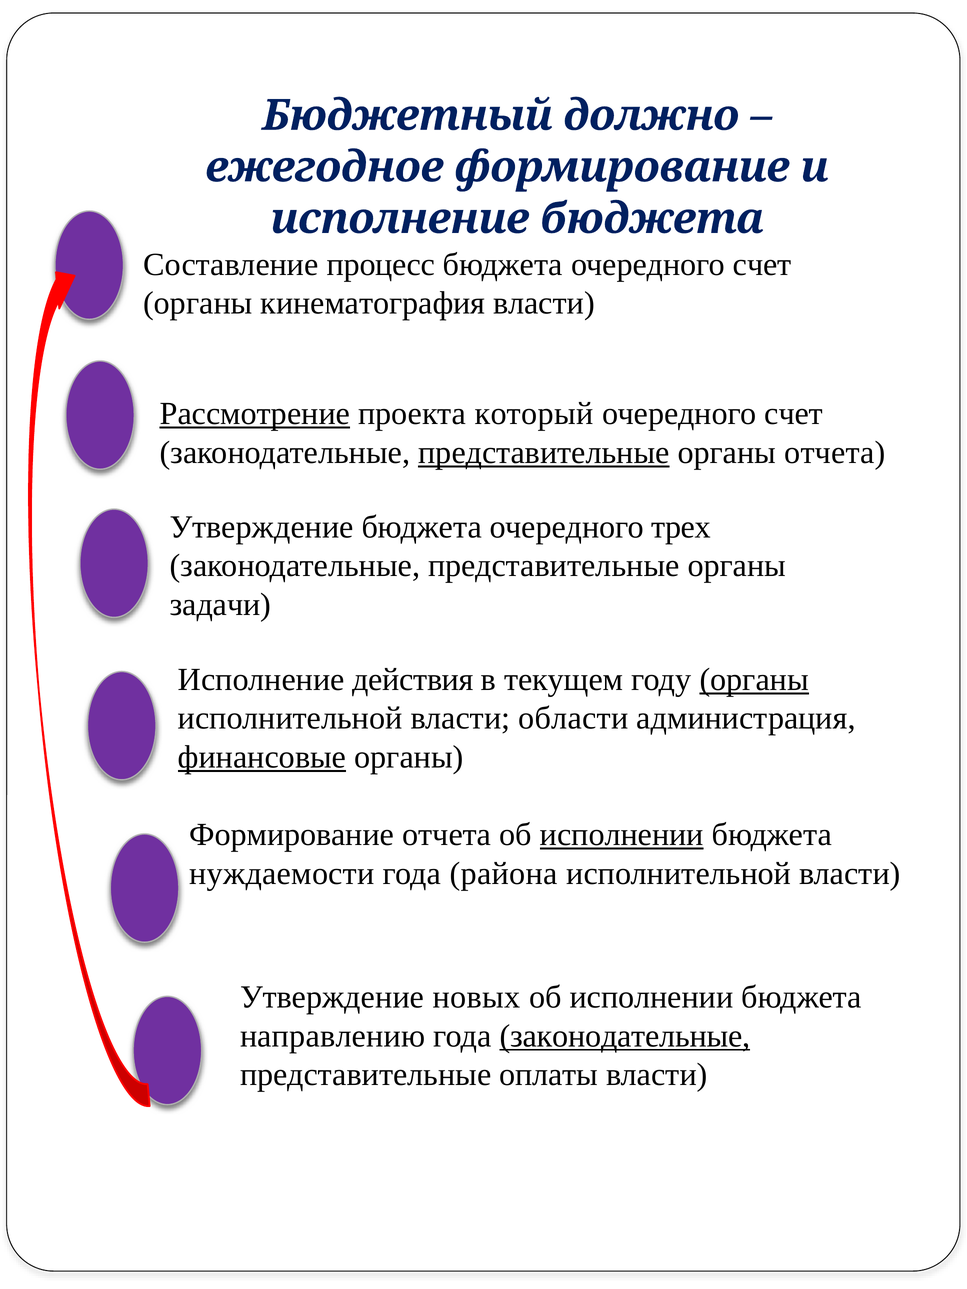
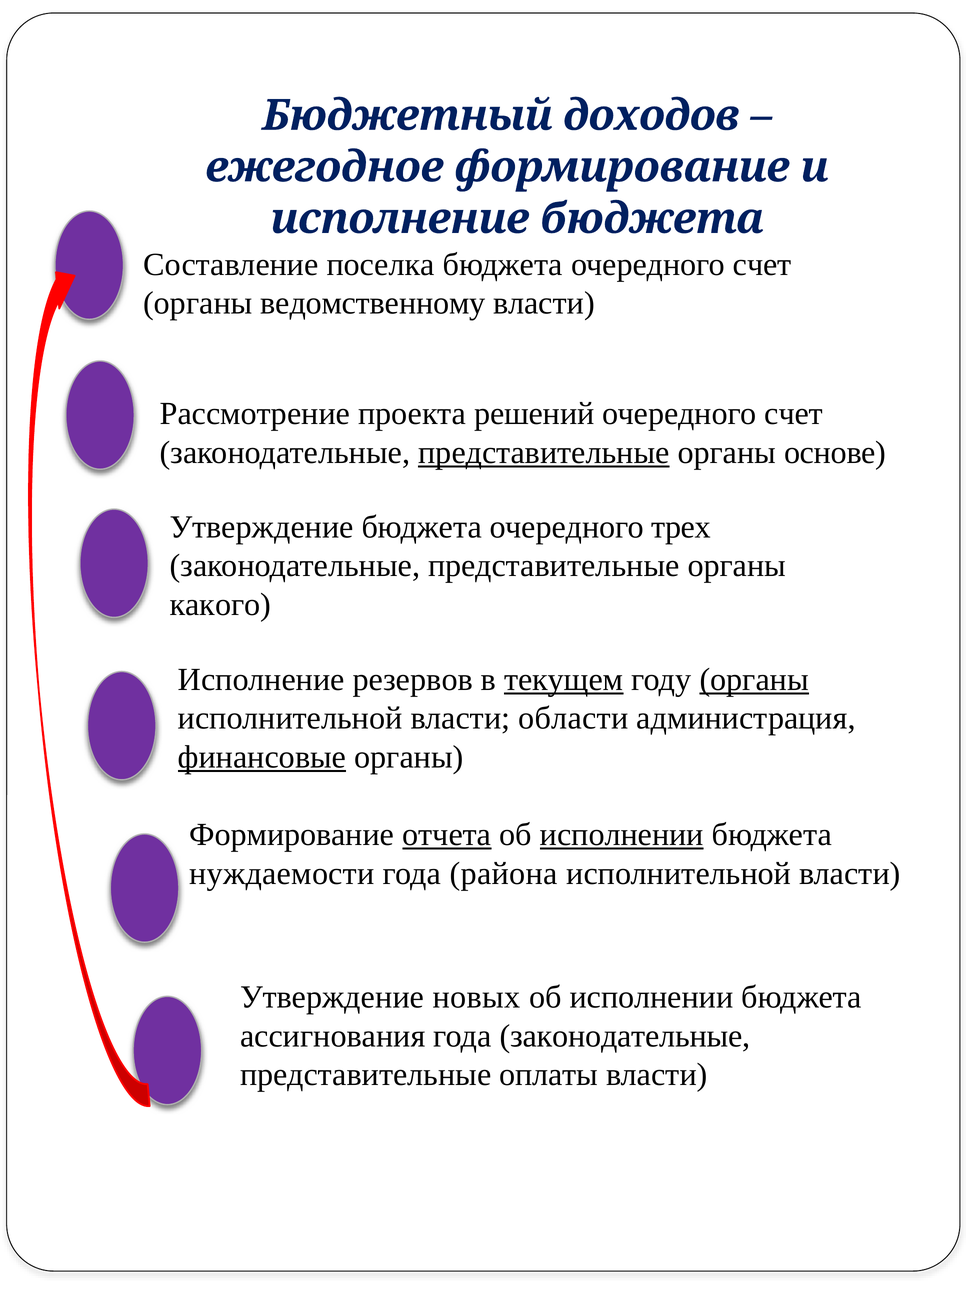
должно: должно -> доходов
процесс: процесс -> поселка
кинематография: кинематография -> ведомственному
Рассмотрение underline: present -> none
который: который -> решений
органы отчета: отчета -> основе
задачи: задачи -> какого
действия: действия -> резервов
текущем underline: none -> present
отчета at (447, 835) underline: none -> present
направлению: направлению -> ассигнования
законодательные at (625, 1036) underline: present -> none
